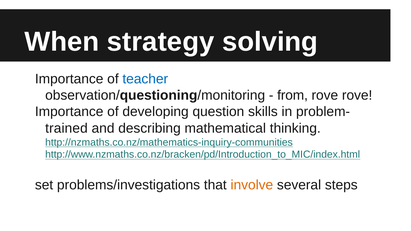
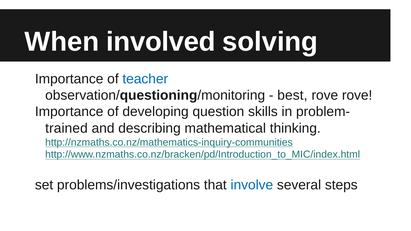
strategy: strategy -> involved
from: from -> best
involve colour: orange -> blue
